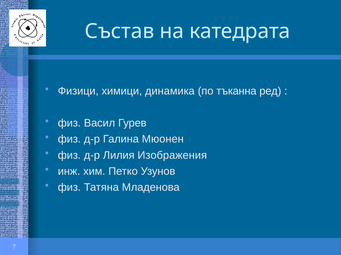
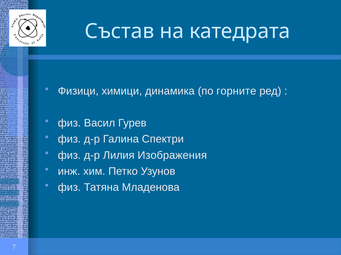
тъканна: тъканна -> горните
Мюонен: Мюонен -> Спектри
